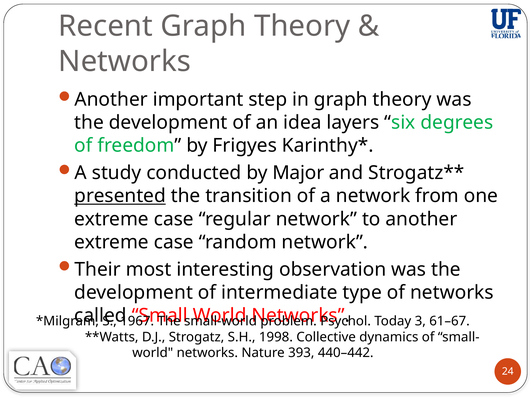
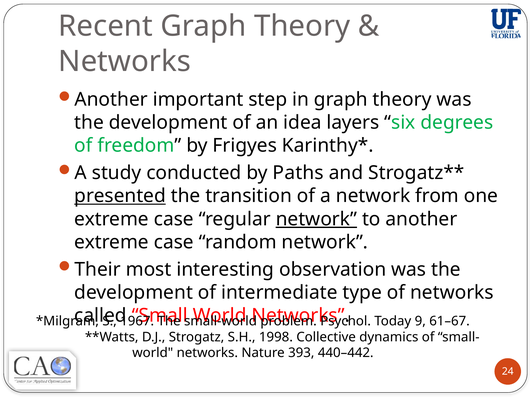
Major: Major -> Paths
network at (316, 219) underline: none -> present
3: 3 -> 9
